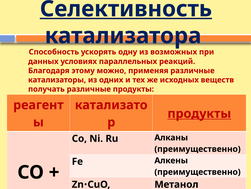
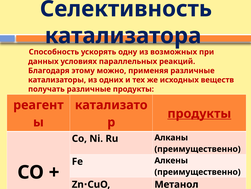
Селективность underline: present -> none
